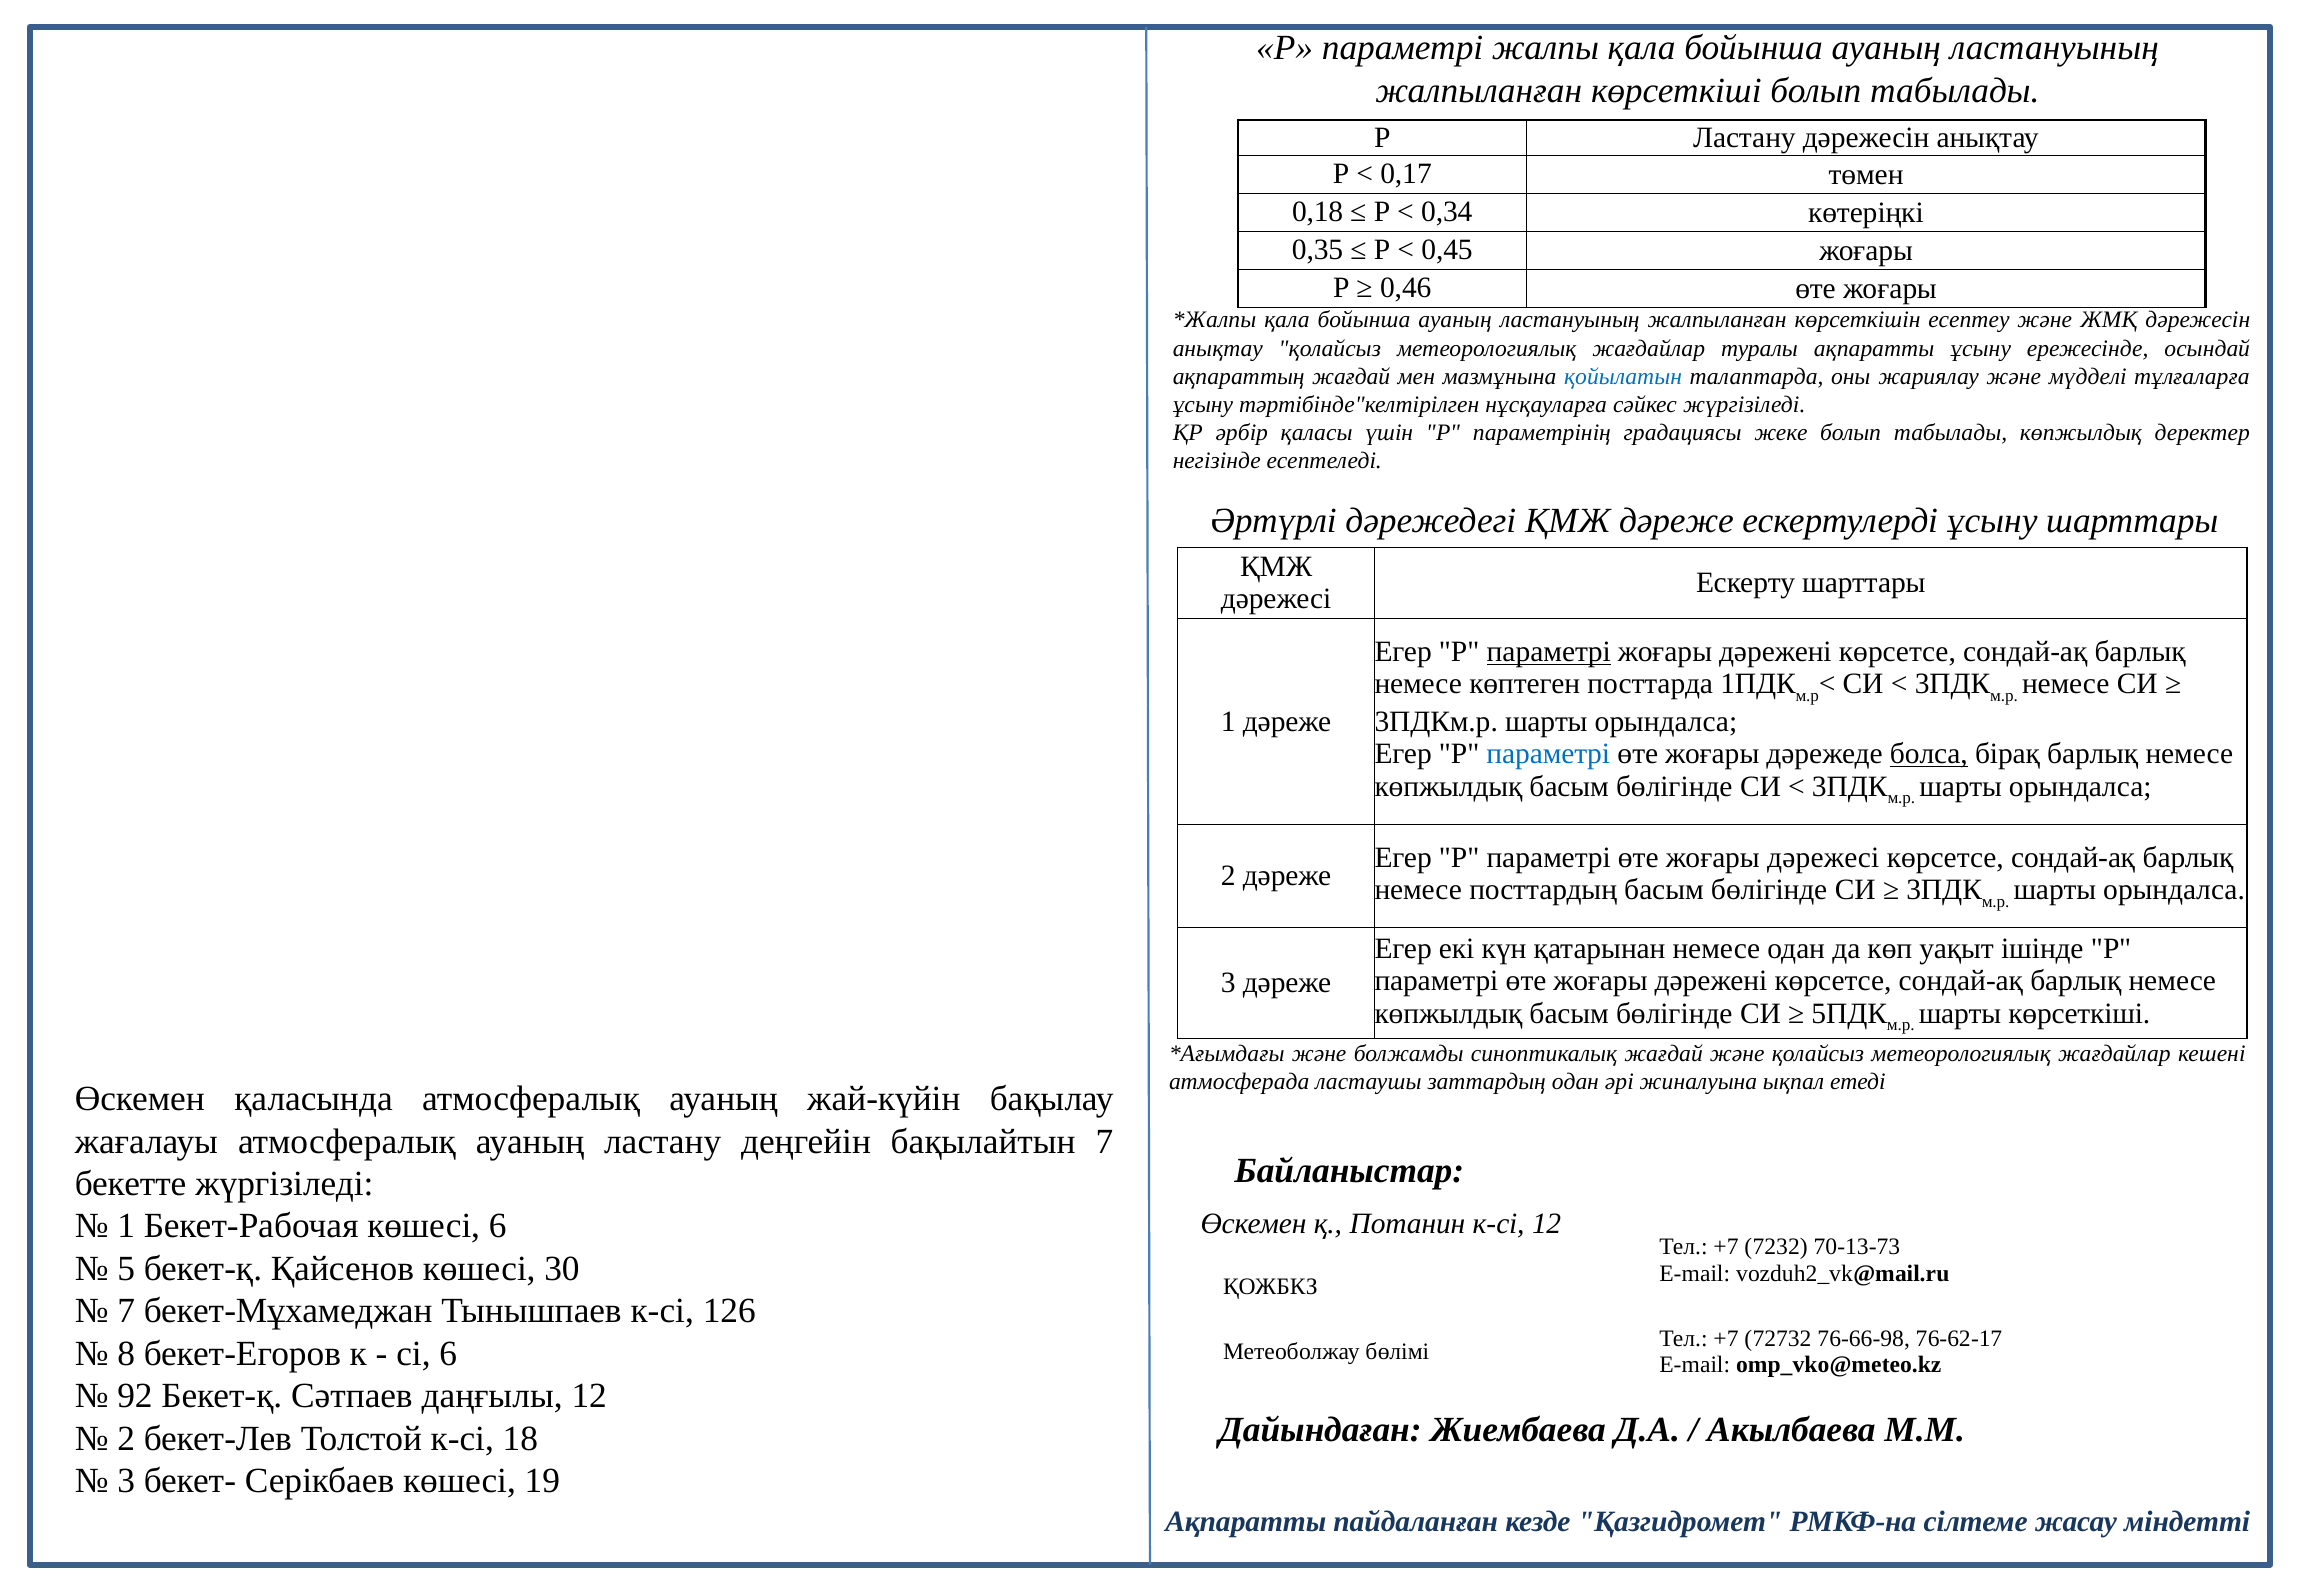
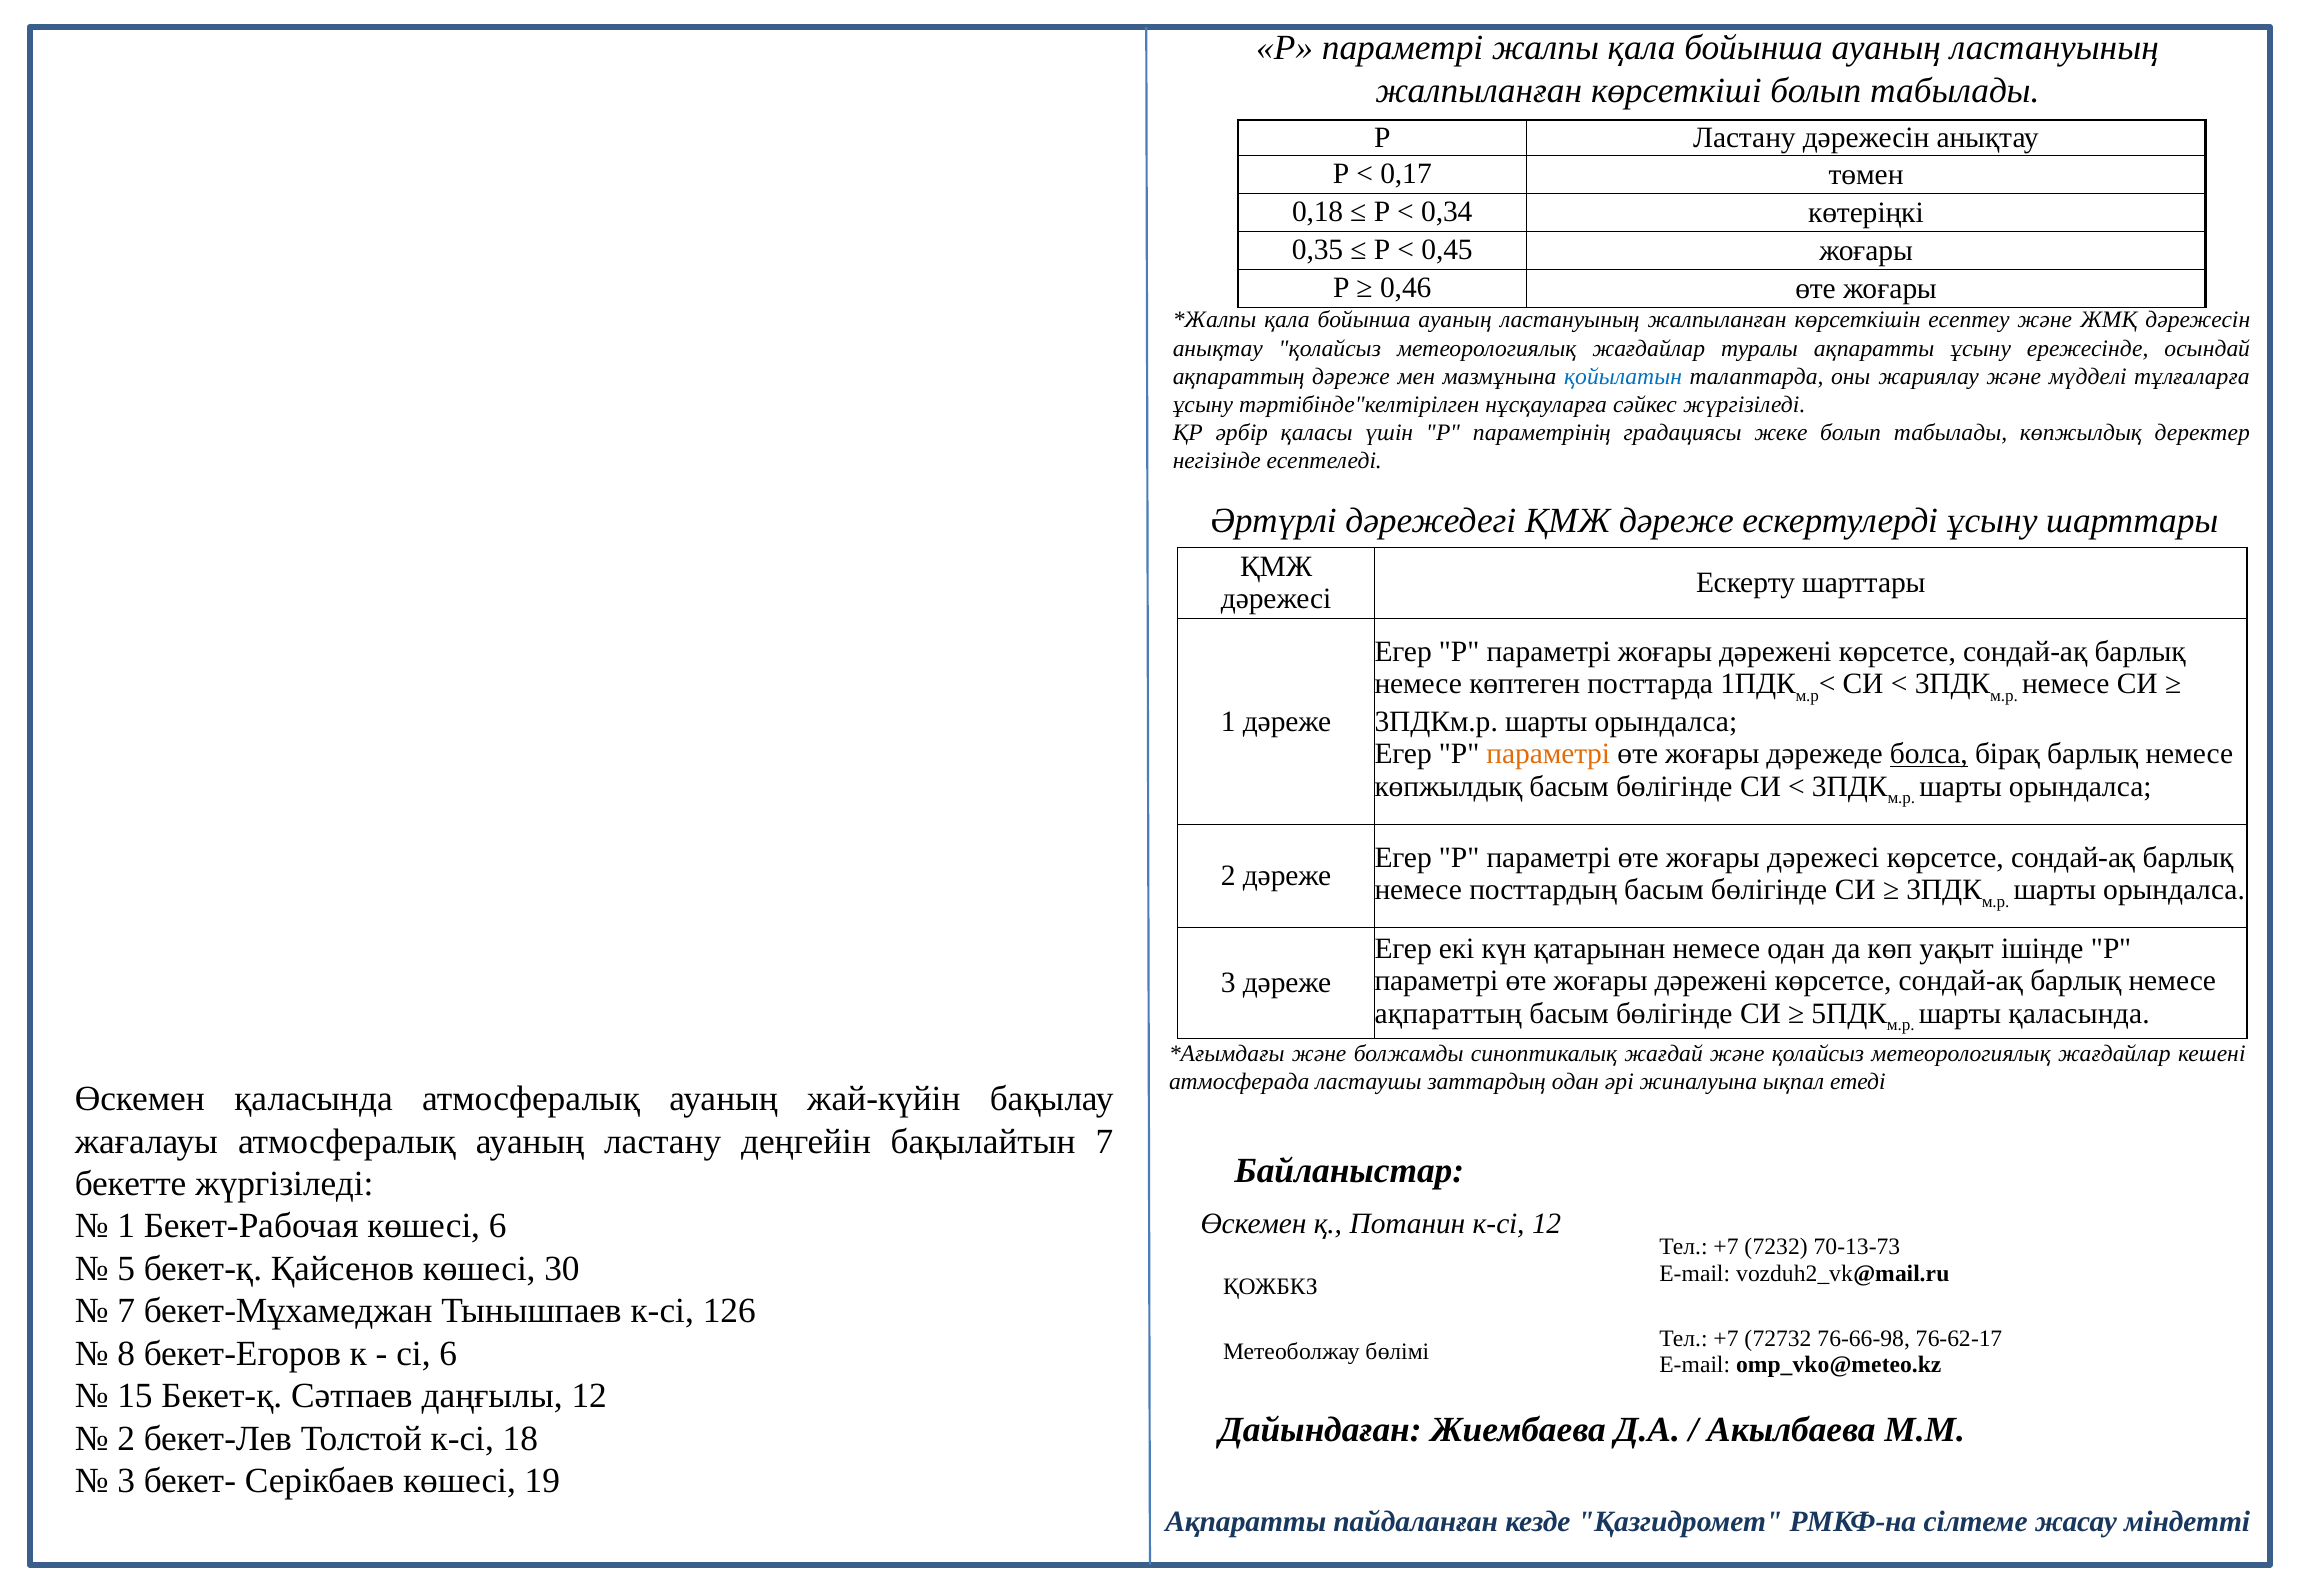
ақпараттың жағдай: жағдай -> дәреже
параметрі at (1549, 652) underline: present -> none
параметрі at (1548, 754) colour: blue -> orange
көпжылдық at (1448, 1014): көпжылдық -> ақпараттың
шарты көрсеткіші: көрсеткіші -> қаласында
92: 92 -> 15
